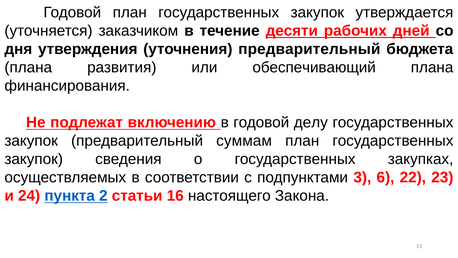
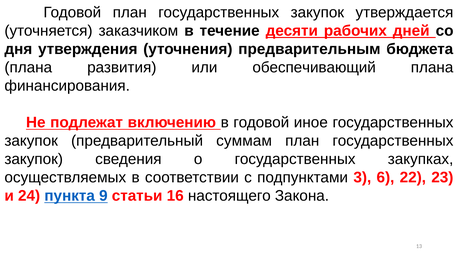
уточнения предварительный: предварительный -> предварительным
делу: делу -> иное
2: 2 -> 9
